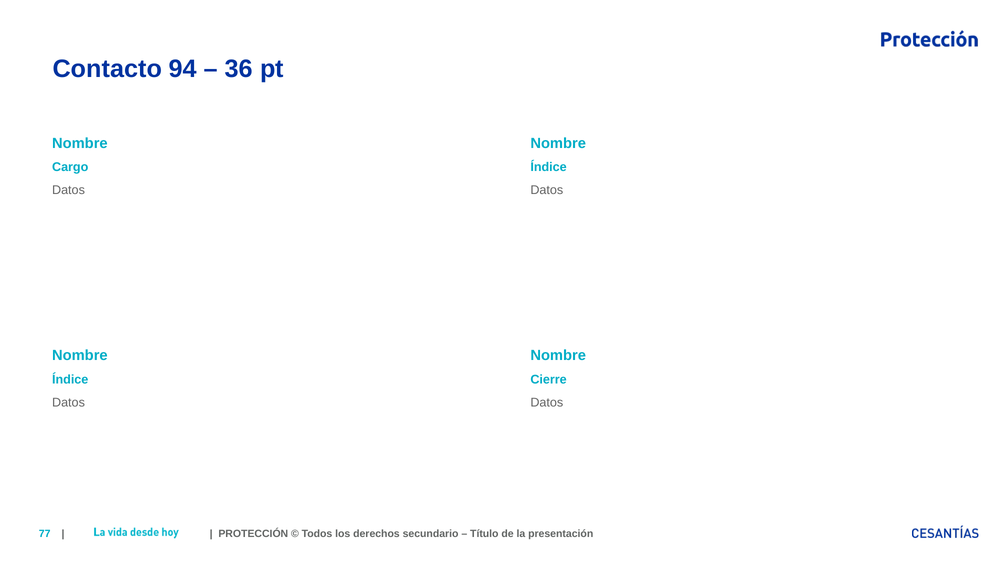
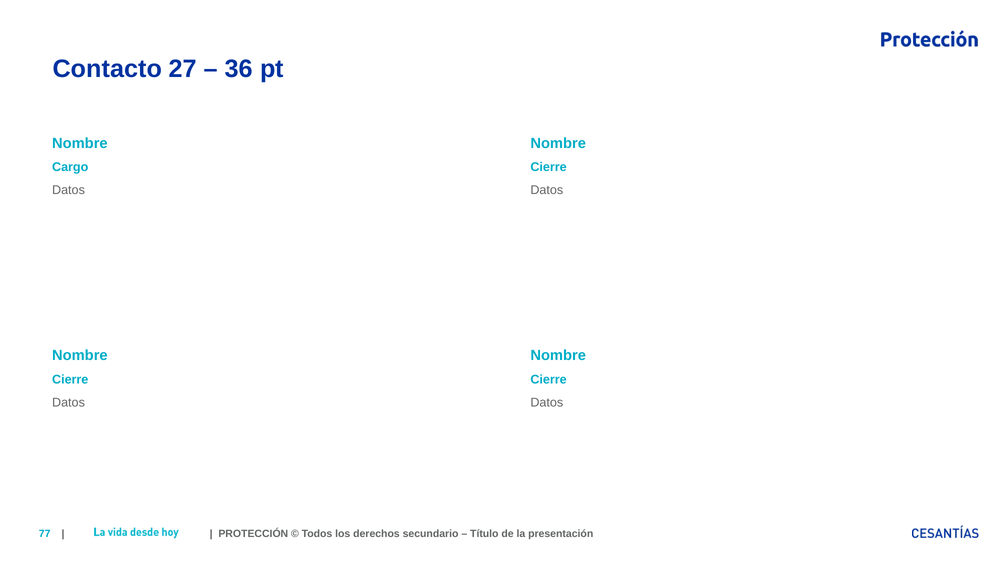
94: 94 -> 27
Índice at (549, 167): Índice -> Cierre
Índice at (70, 380): Índice -> Cierre
